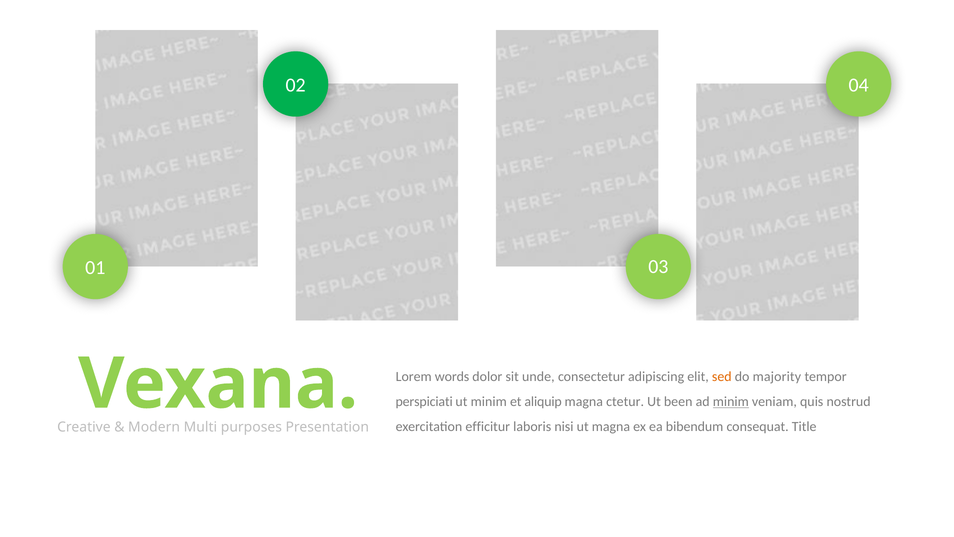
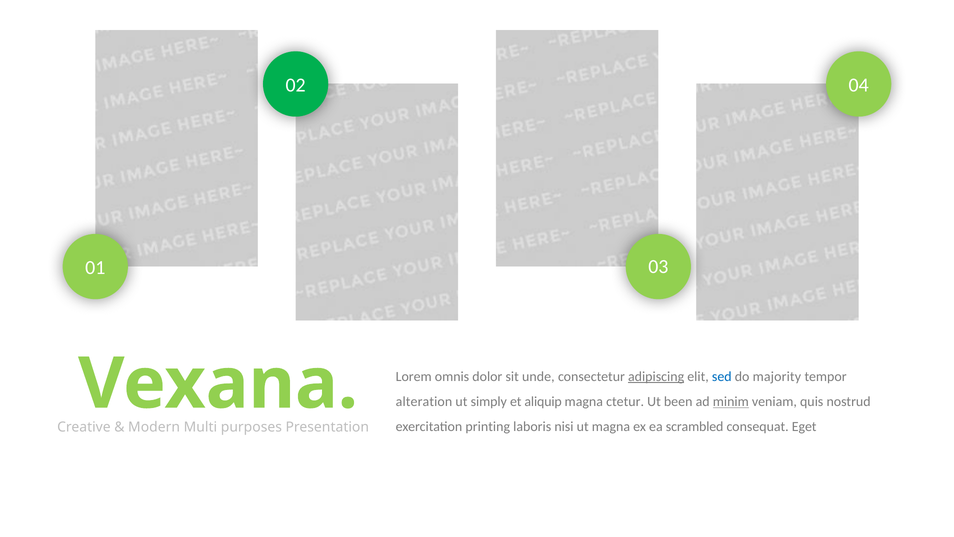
words: words -> omnis
adipiscing underline: none -> present
sed colour: orange -> blue
perspiciati: perspiciati -> alteration
ut minim: minim -> simply
efficitur: efficitur -> printing
bibendum: bibendum -> scrambled
Title: Title -> Eget
